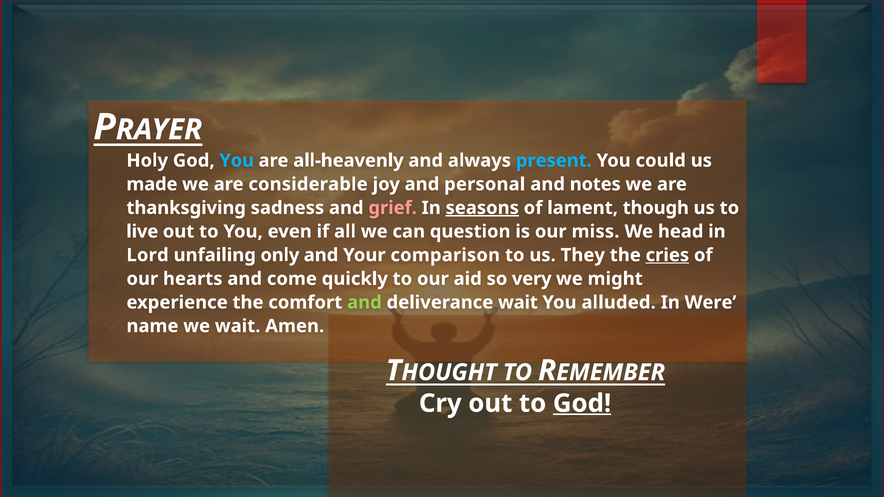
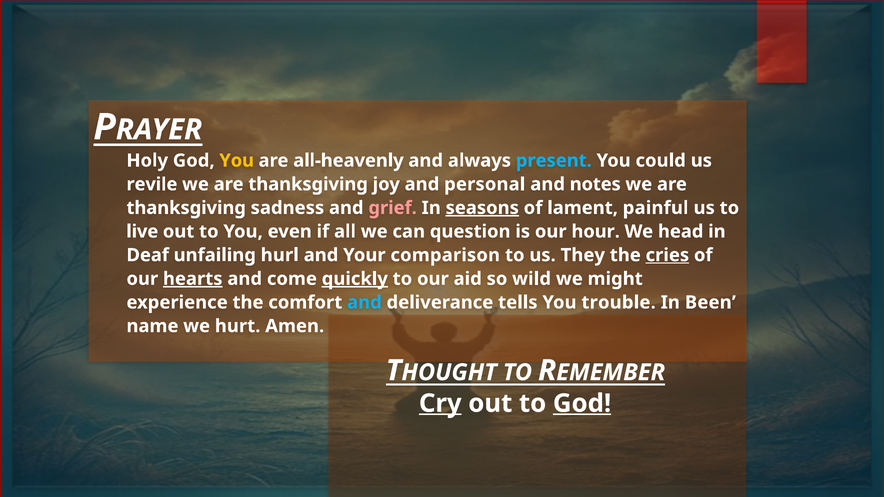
You at (237, 161) colour: light blue -> yellow
made: made -> revile
considerable at (308, 184): considerable -> thanksgiving
though: though -> painful
miss: miss -> hour
Lord: Lord -> Deaf
only: only -> hurl
hearts underline: none -> present
quickly underline: none -> present
very: very -> wild
and at (364, 303) colour: light green -> light blue
deliverance wait: wait -> tells
alluded: alluded -> trouble
Were: Were -> Been
we wait: wait -> hurt
Cry underline: none -> present
